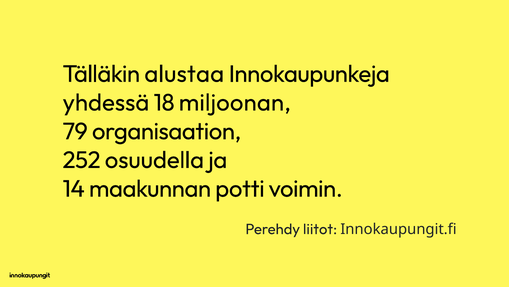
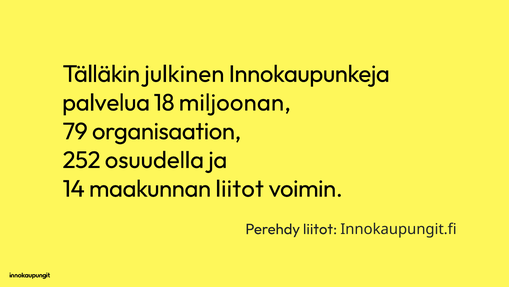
alustaa: alustaa -> julkinen
yhdessä: yhdessä -> palvelua
maakunnan potti: potti -> liitot
